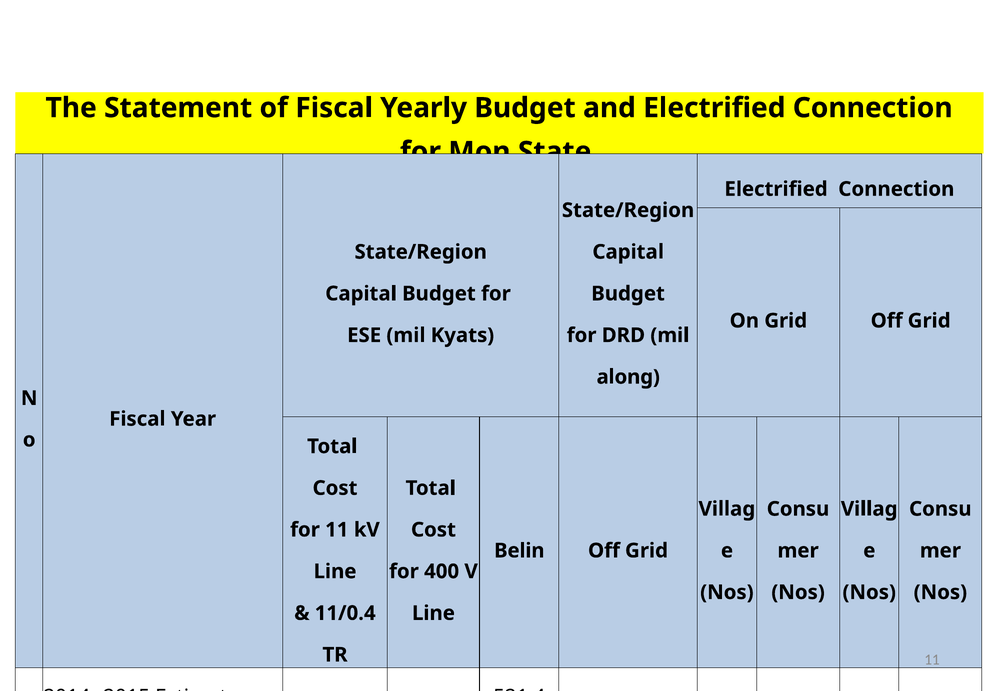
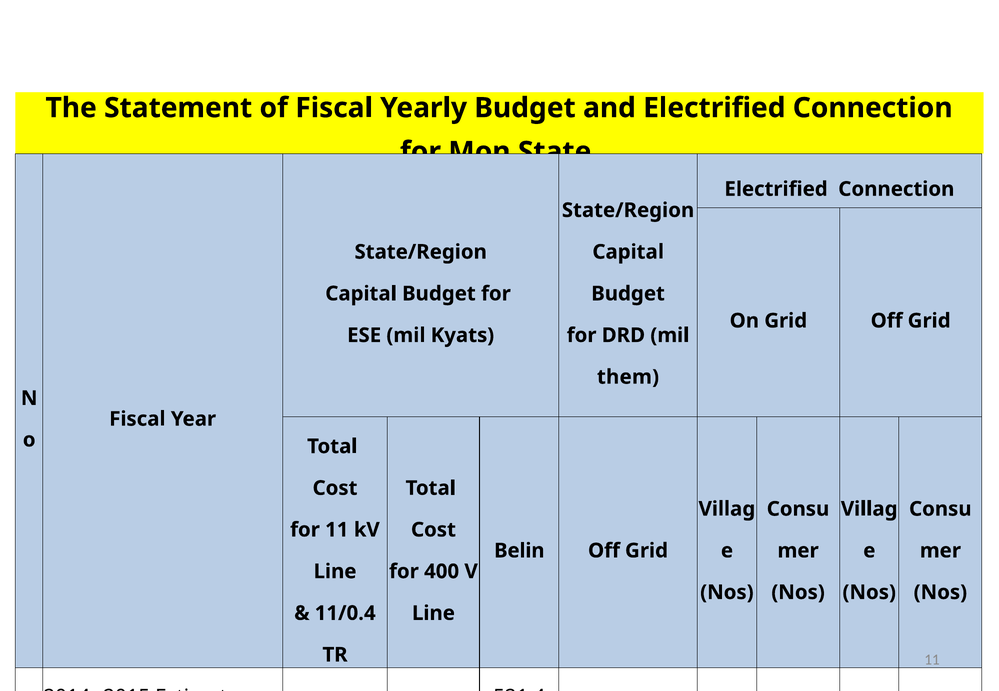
along: along -> them
